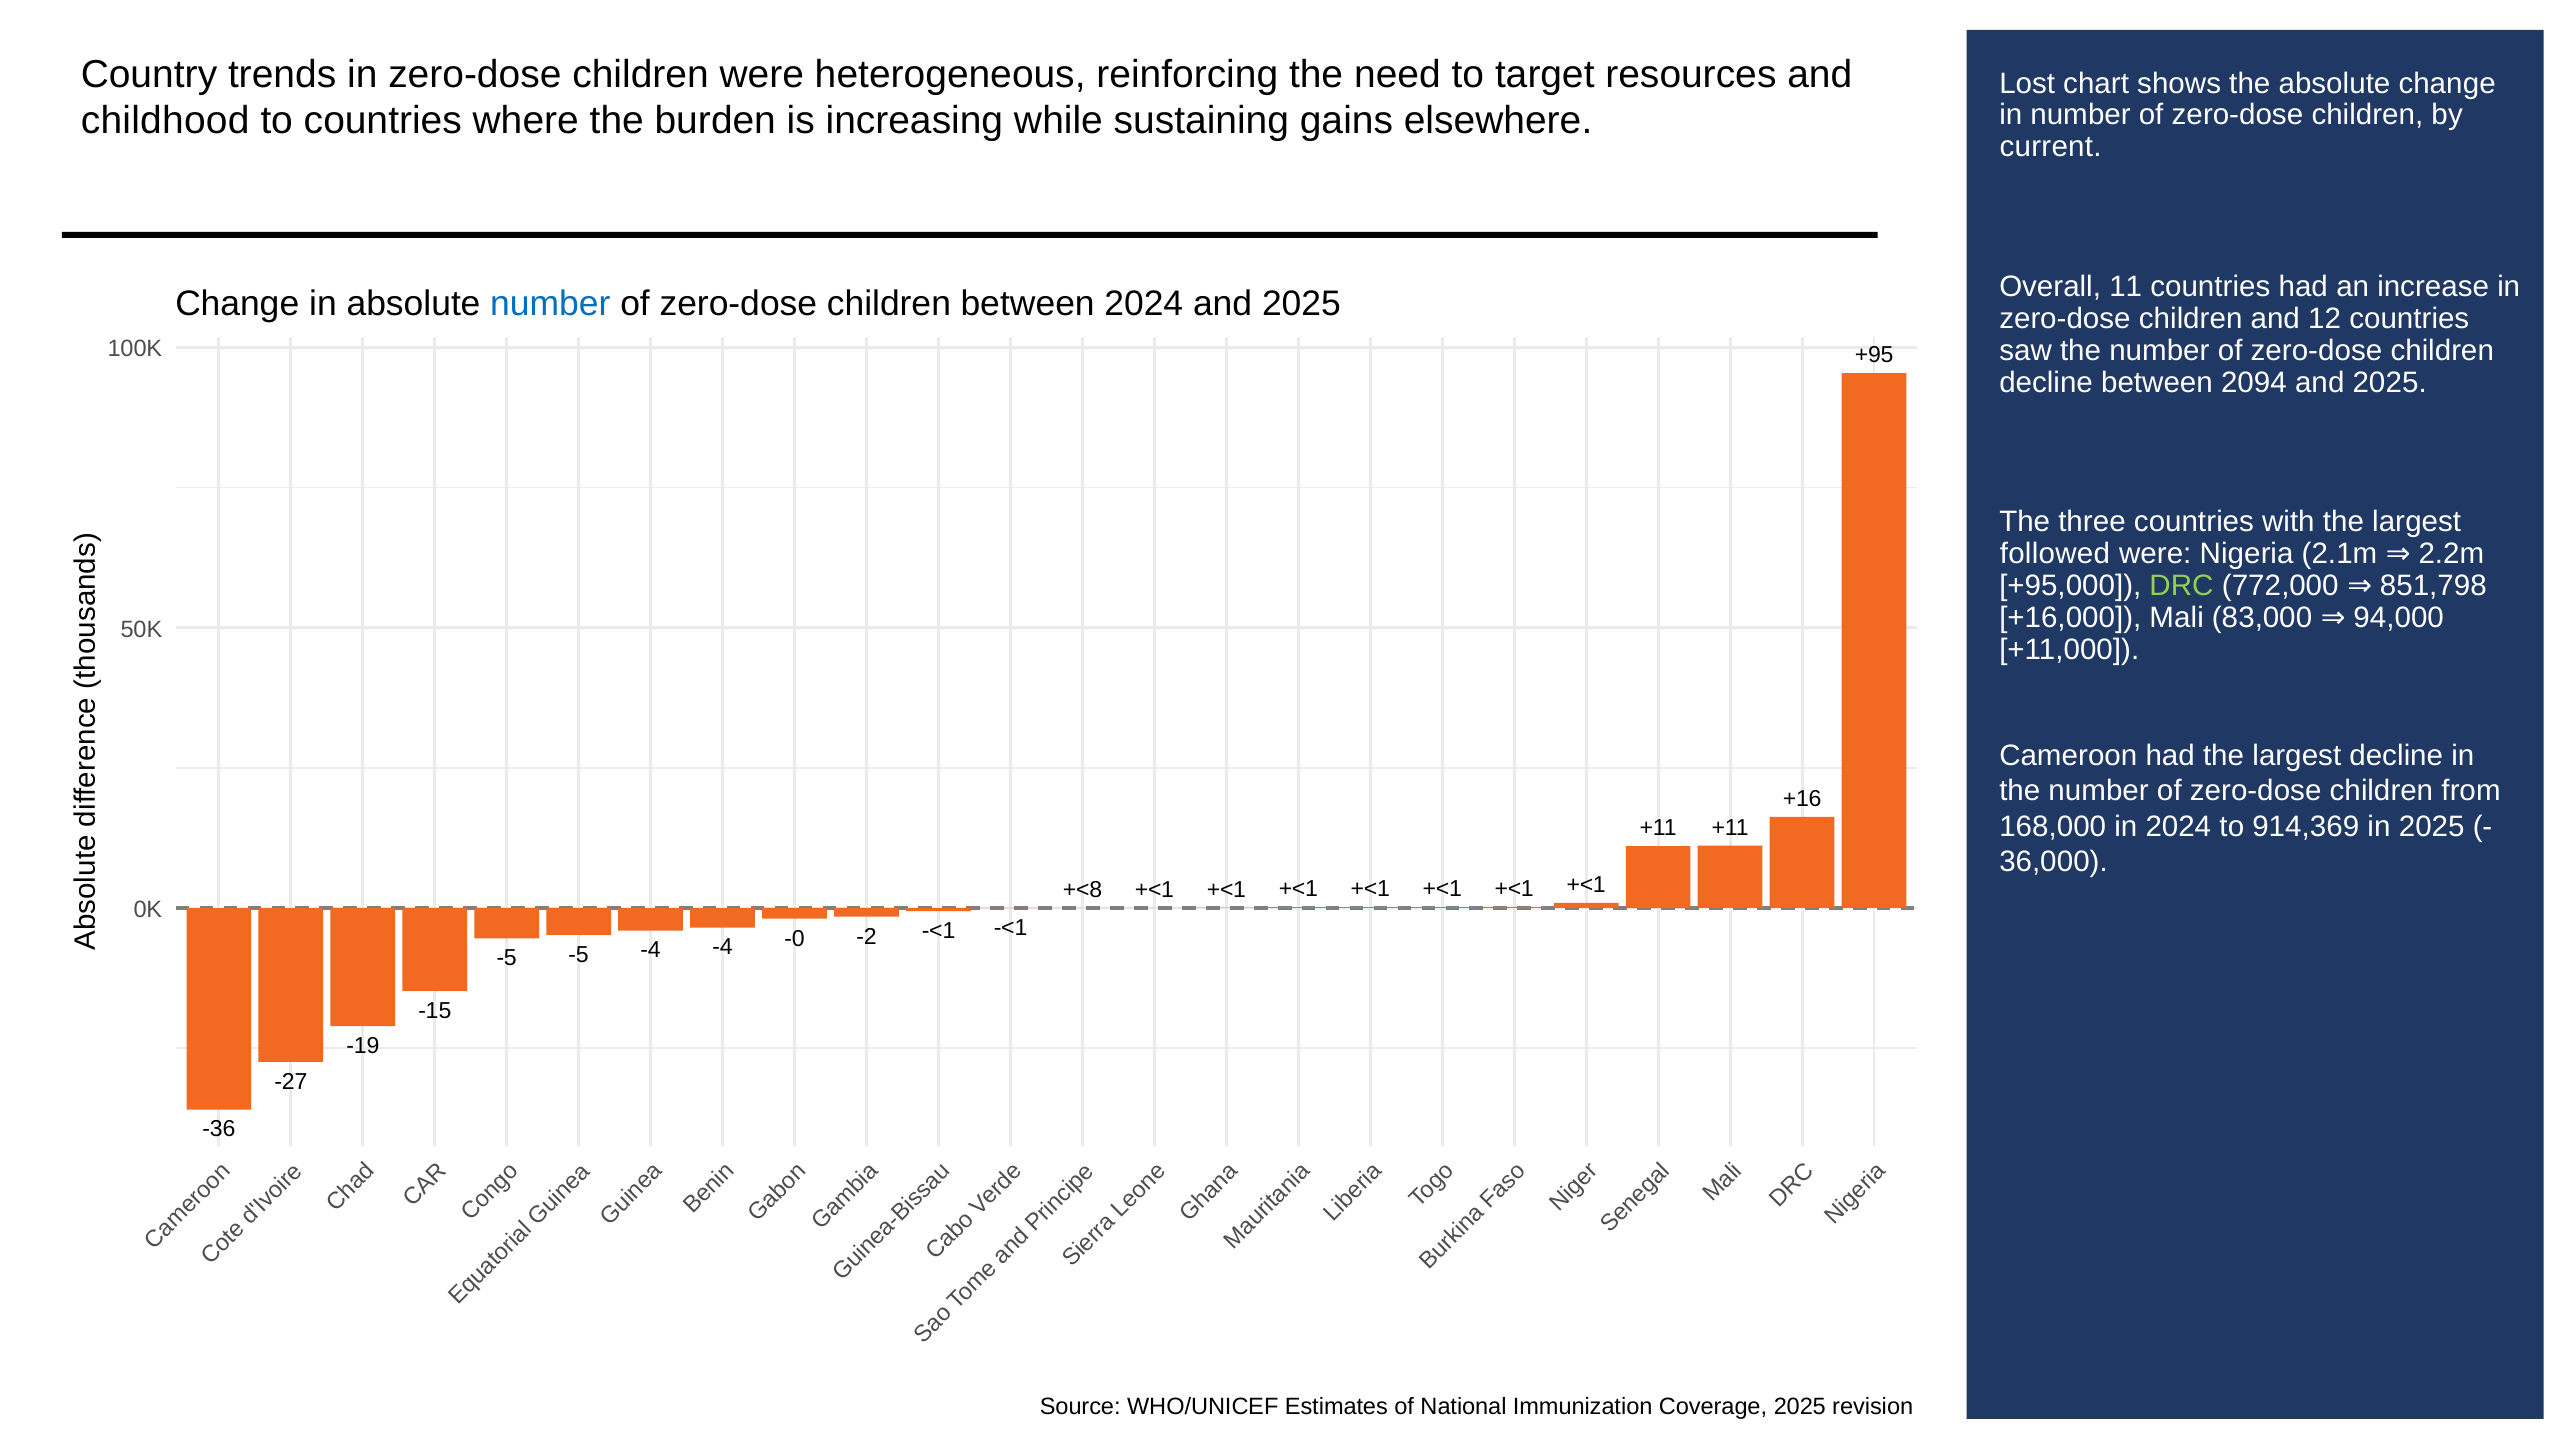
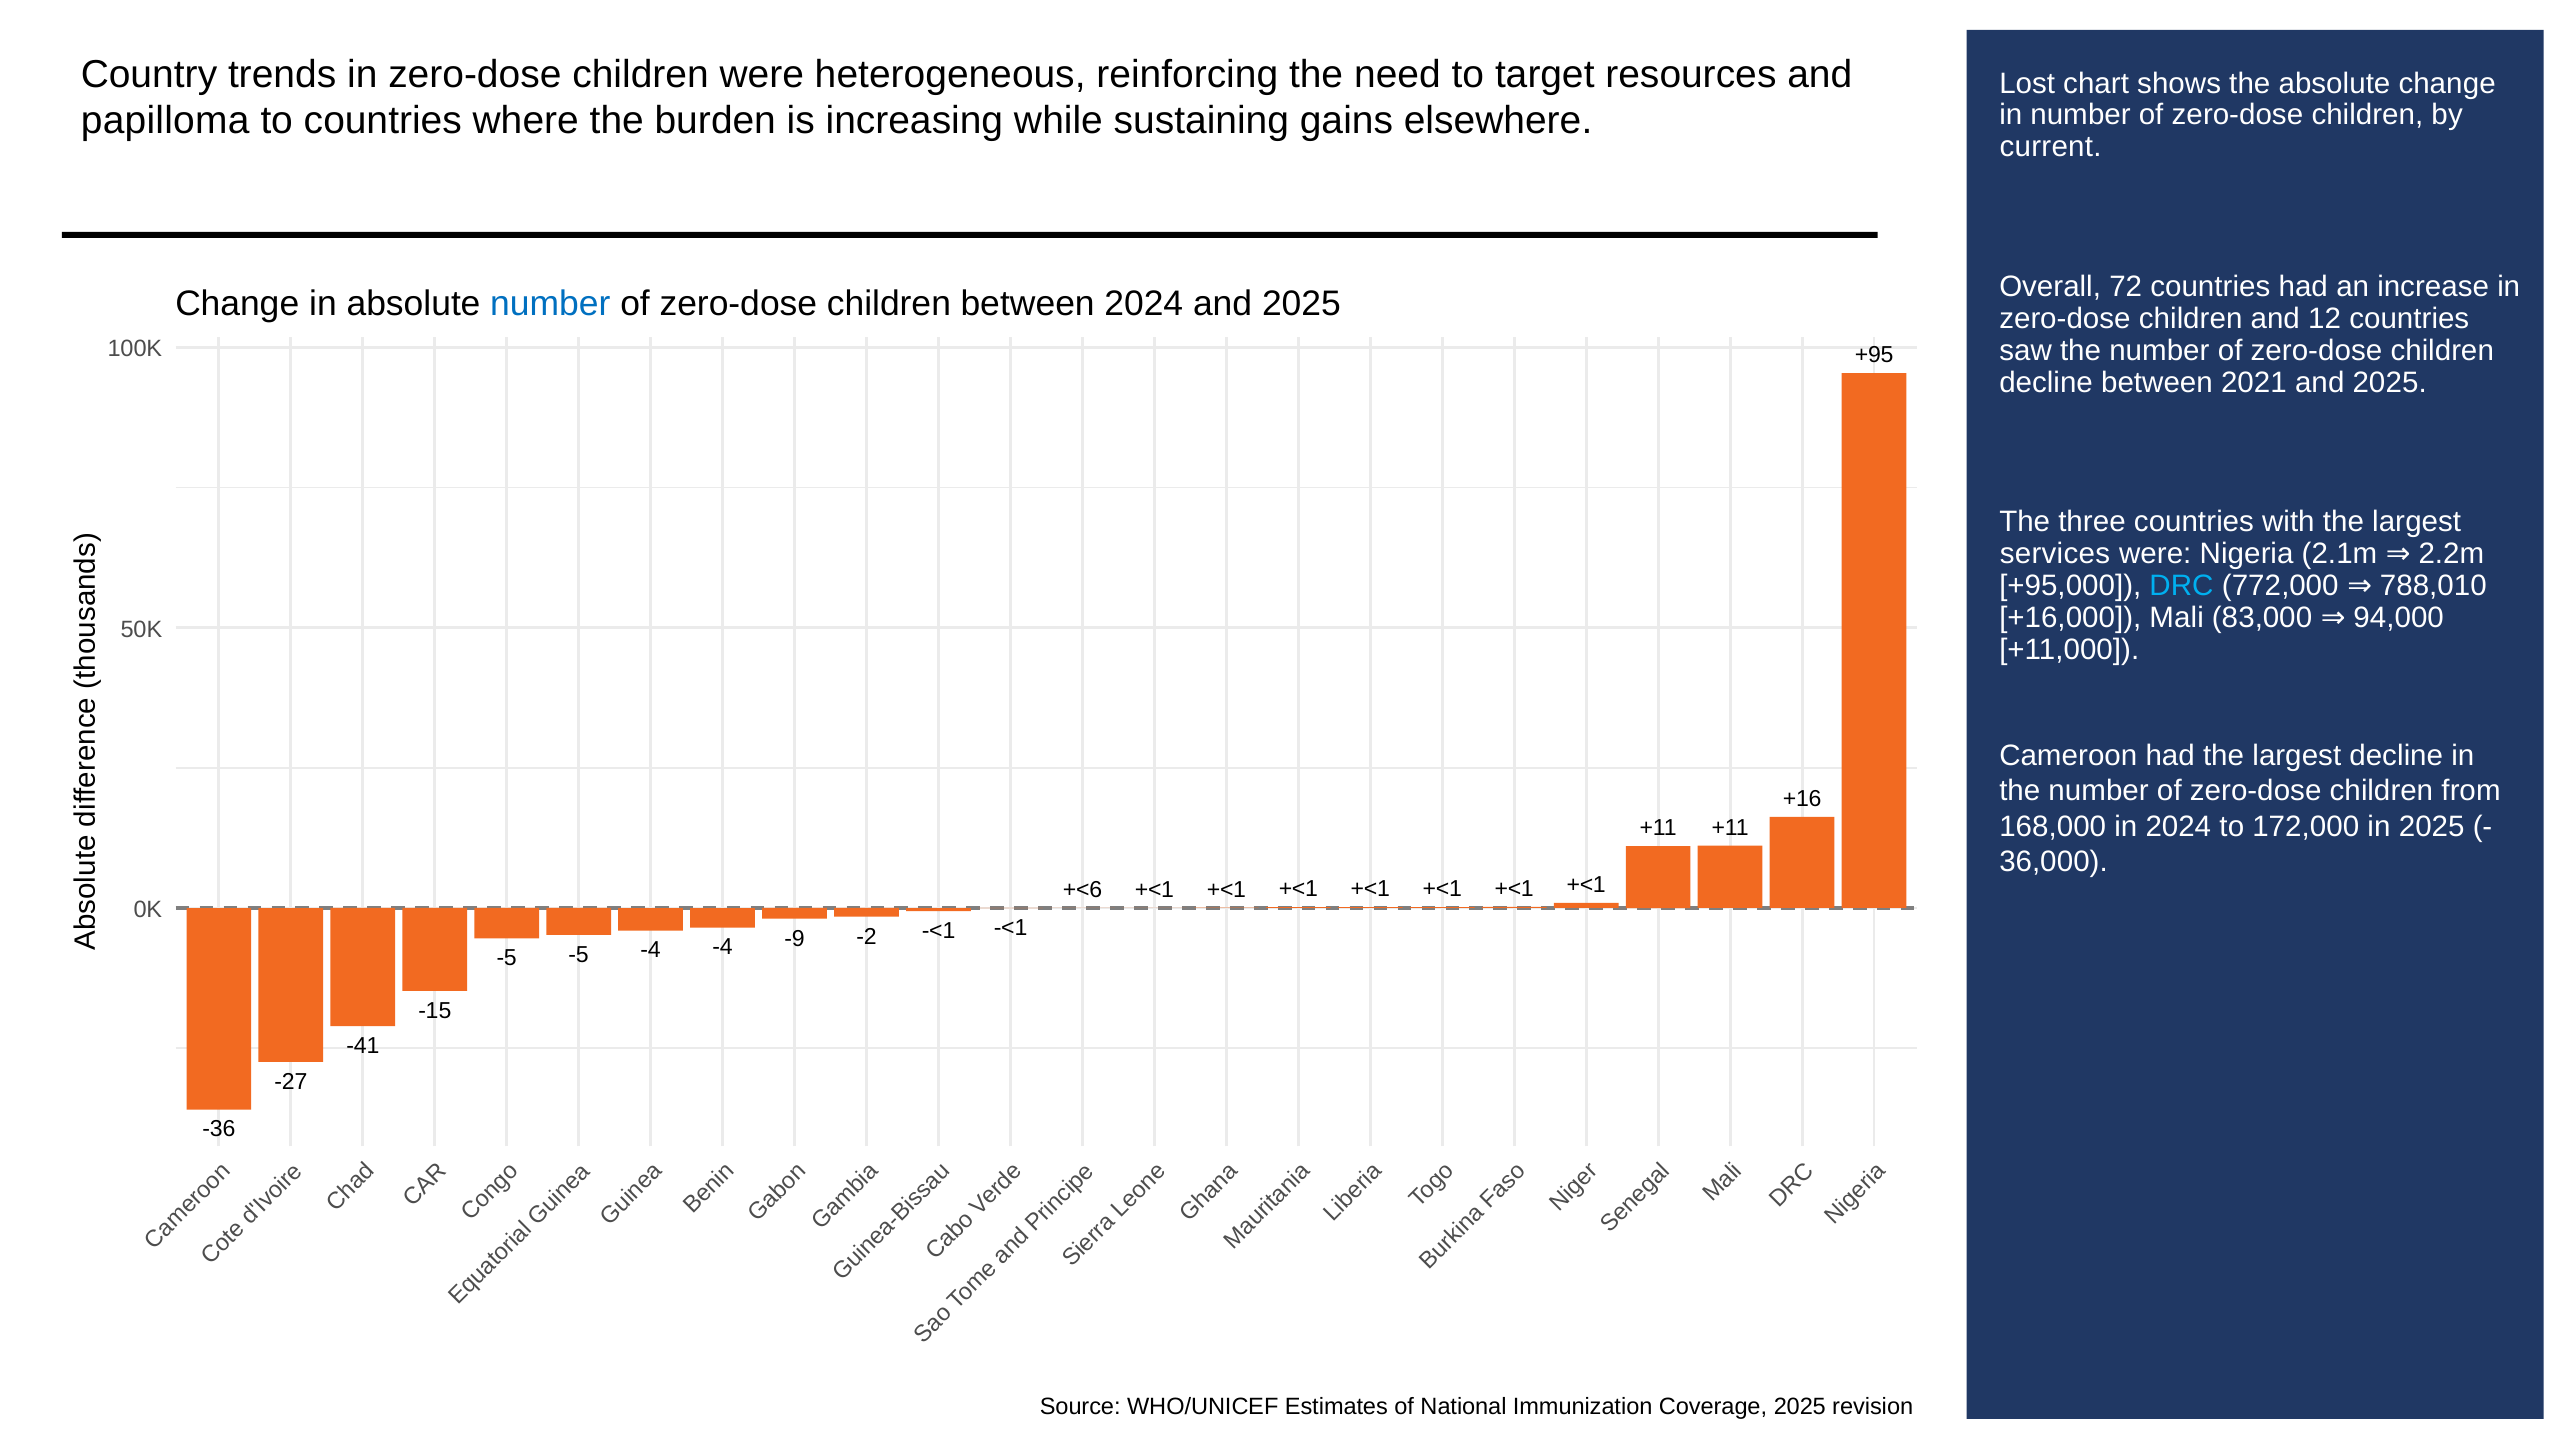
childhood: childhood -> papilloma
11: 11 -> 72
2094: 2094 -> 2021
followed: followed -> services
DRC colour: light green -> light blue
851,798: 851,798 -> 788,010
914,369: 914,369 -> 172,000
+<8: +<8 -> +<6
-0: -0 -> -9
-19: -19 -> -41
